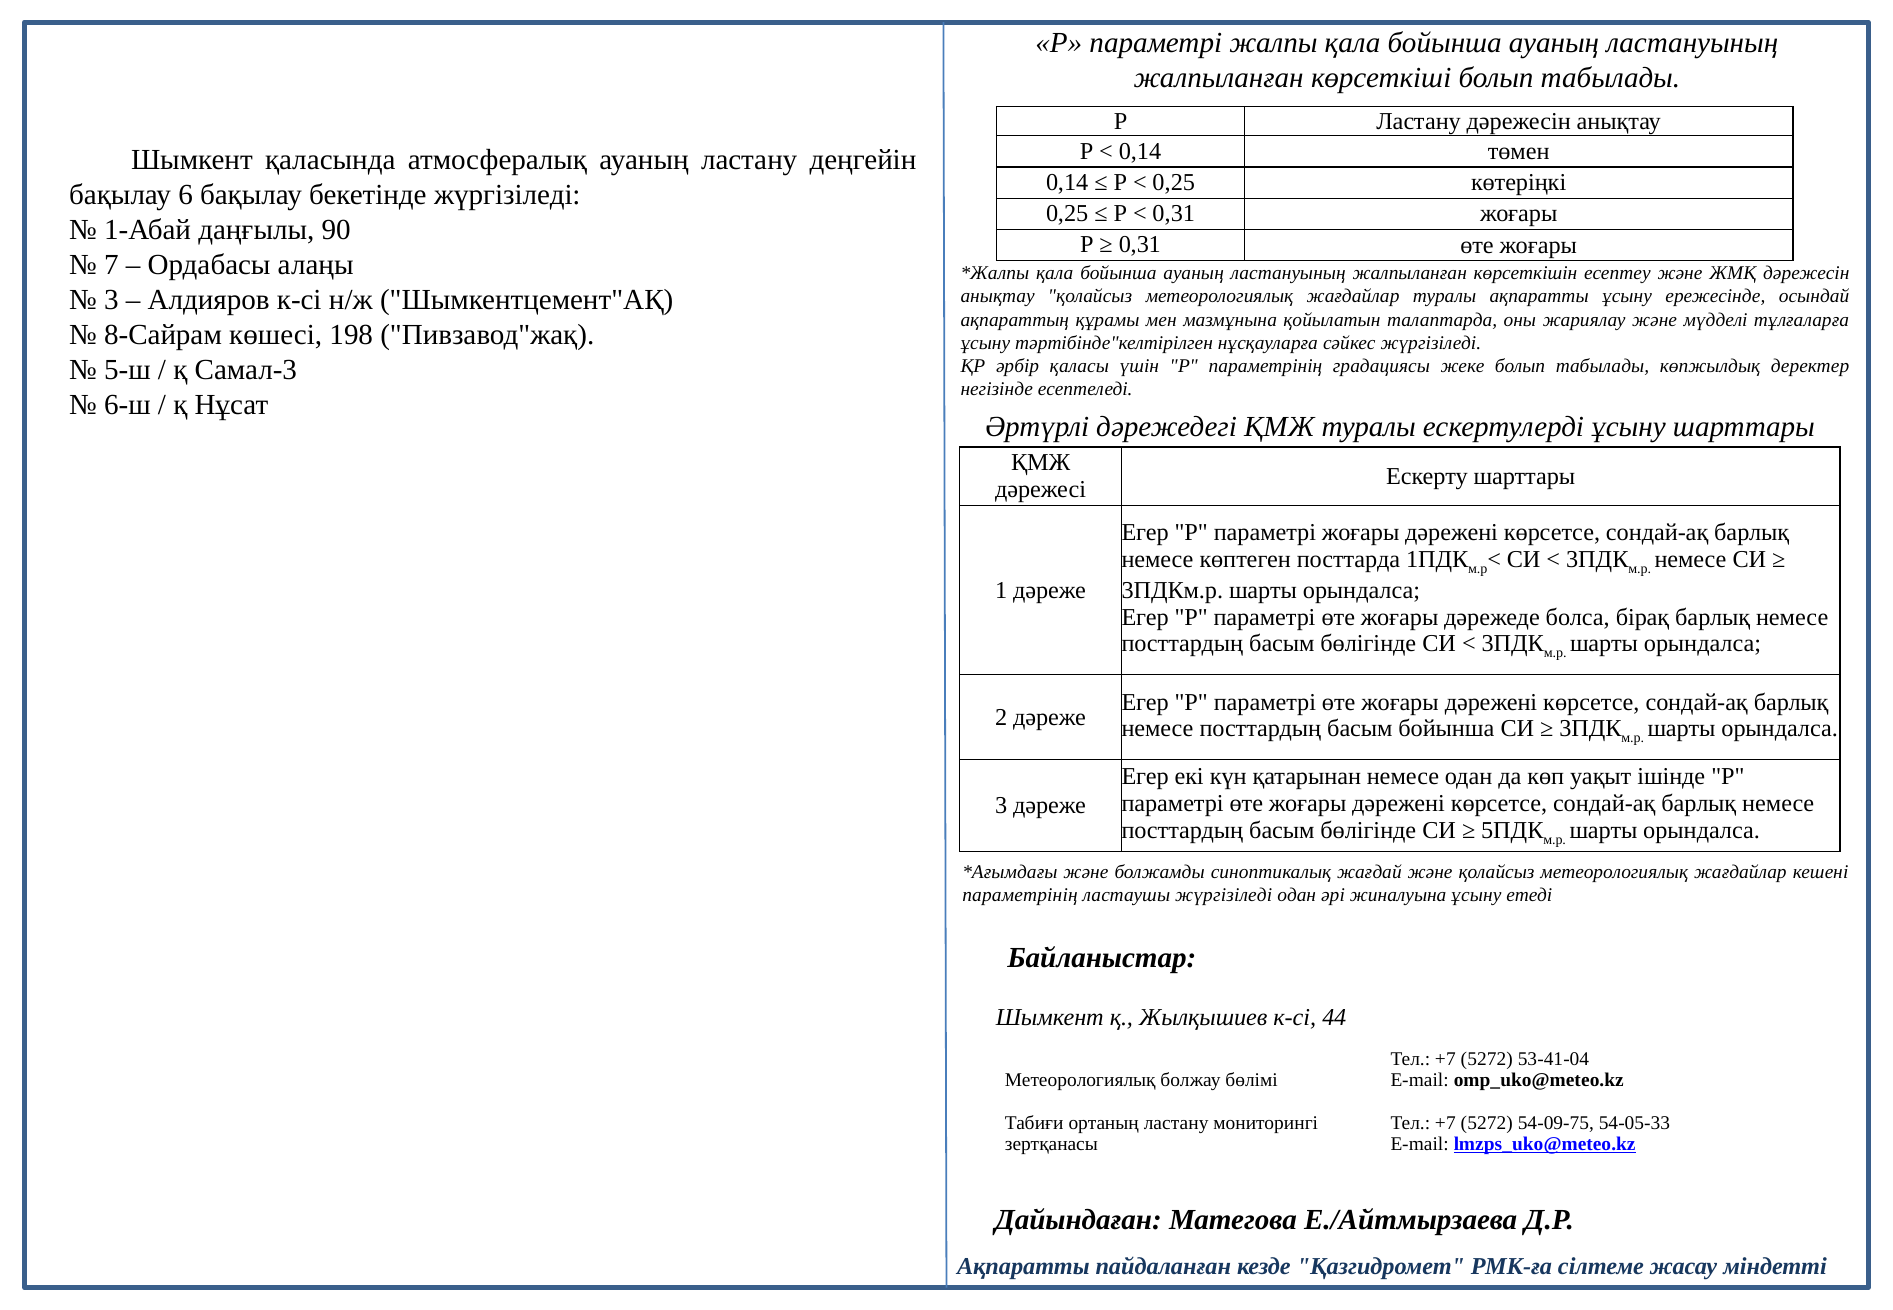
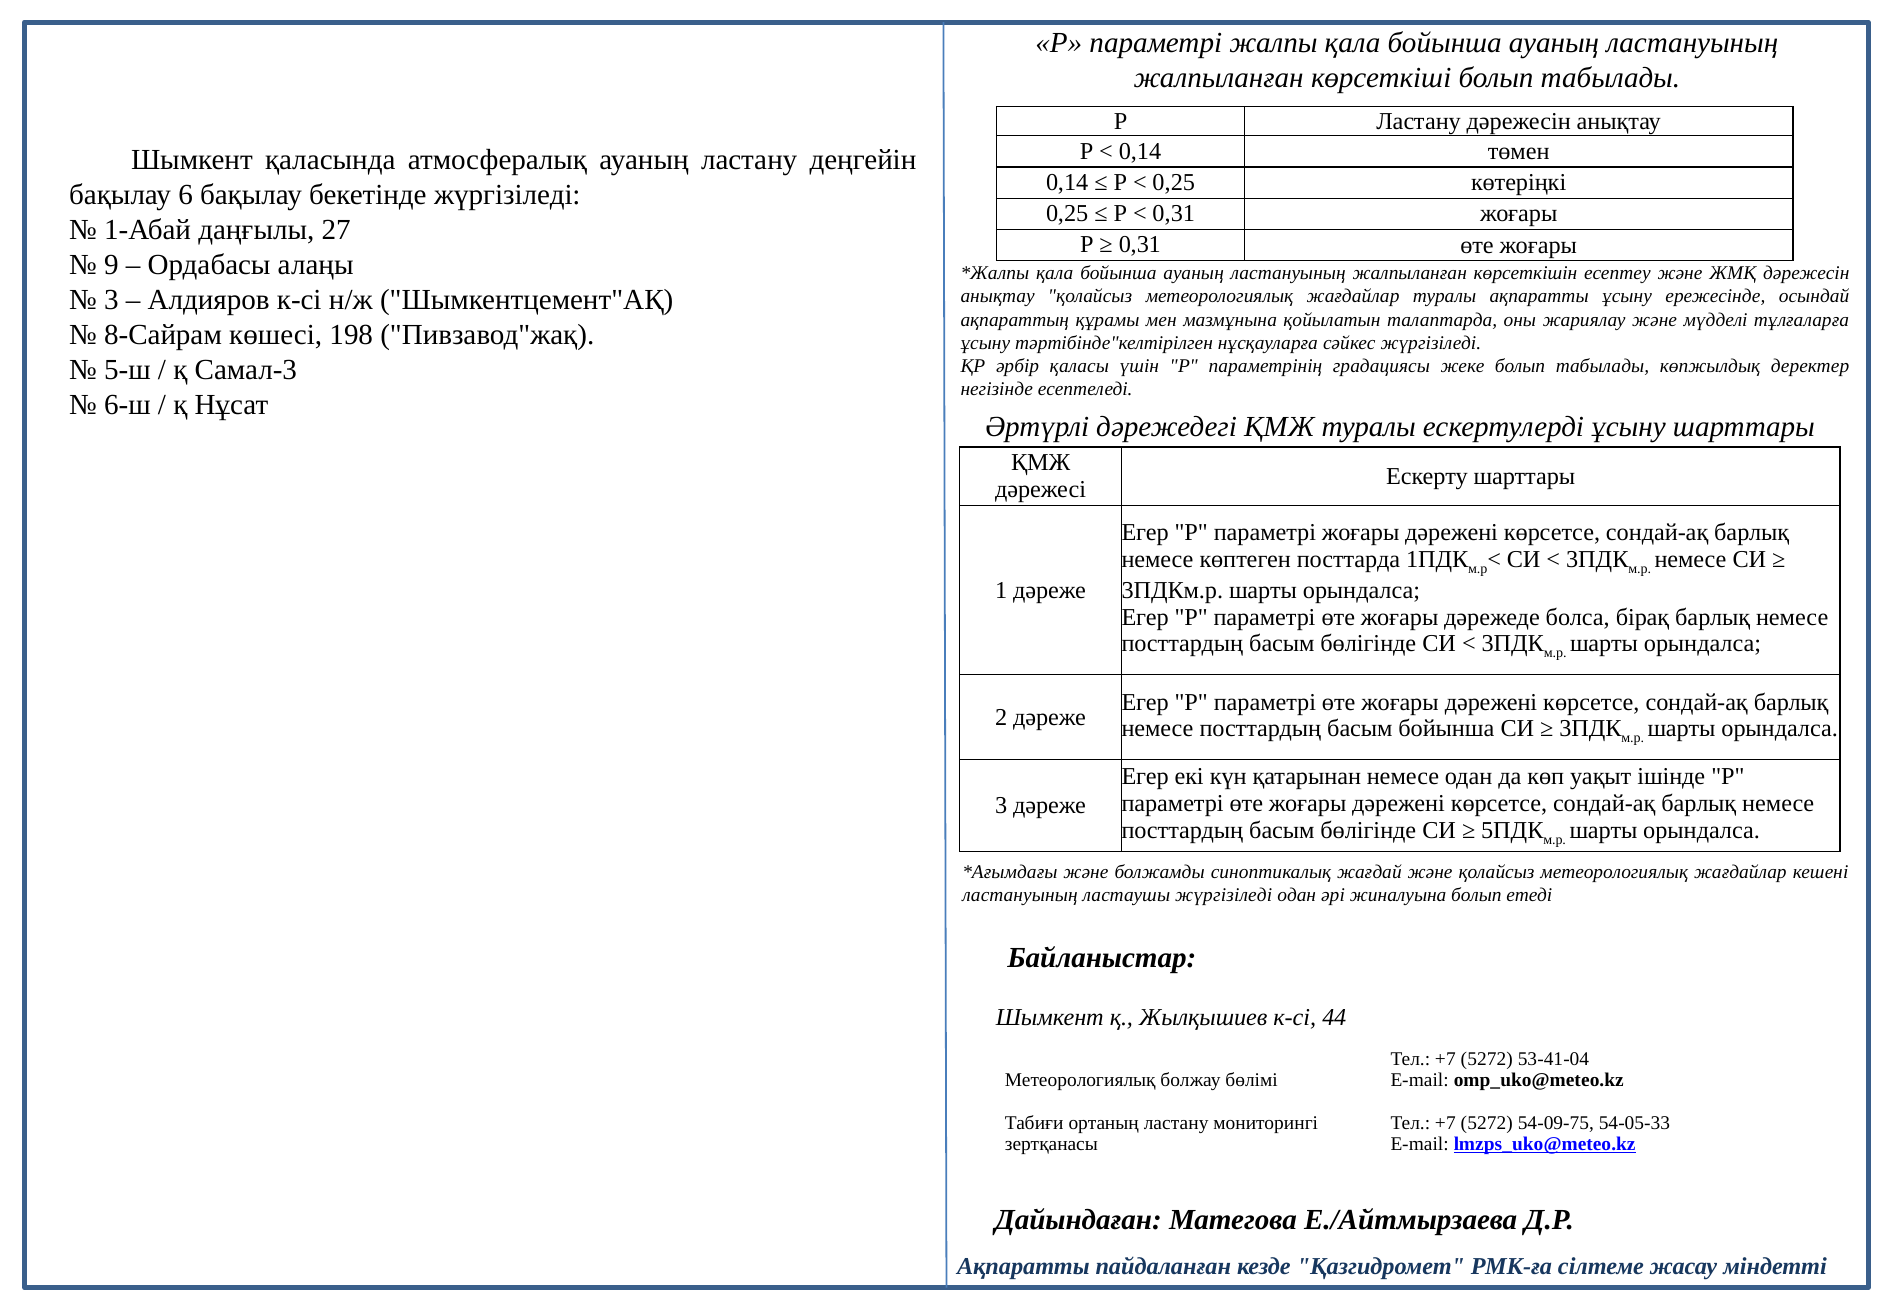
90: 90 -> 27
7: 7 -> 9
параметрінің at (1020, 895): параметрінің -> ластануының
жиналуына ұсыну: ұсыну -> болып
